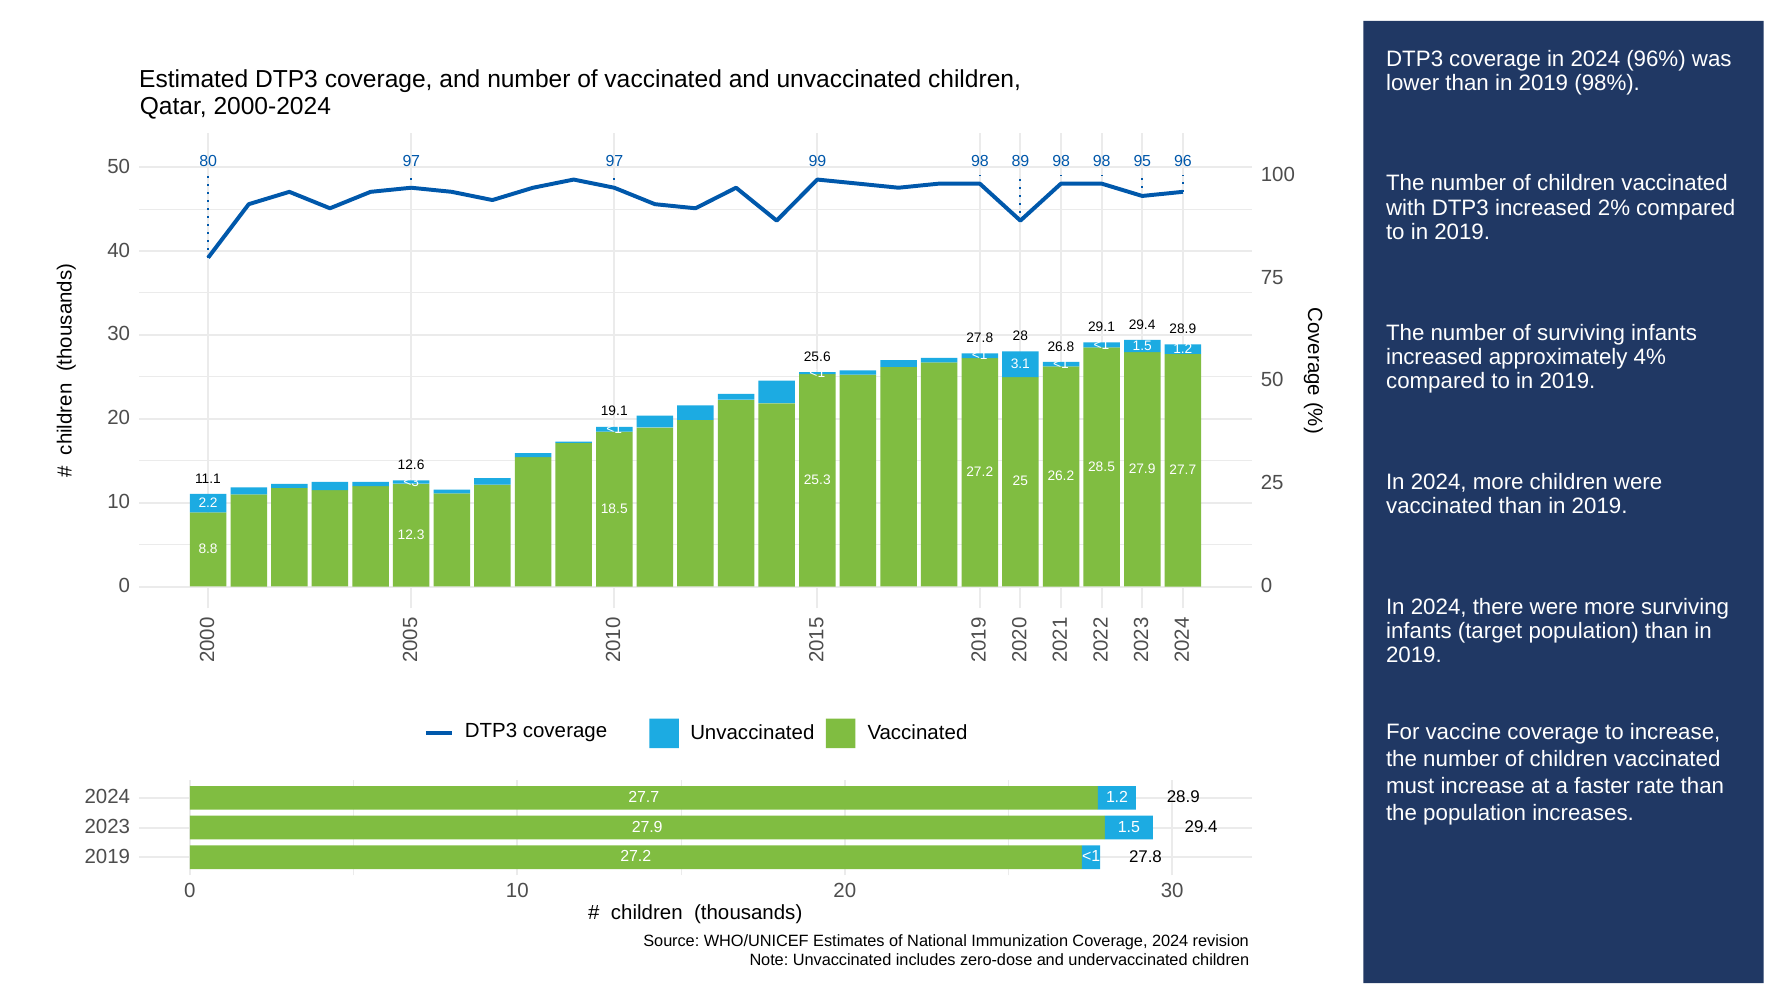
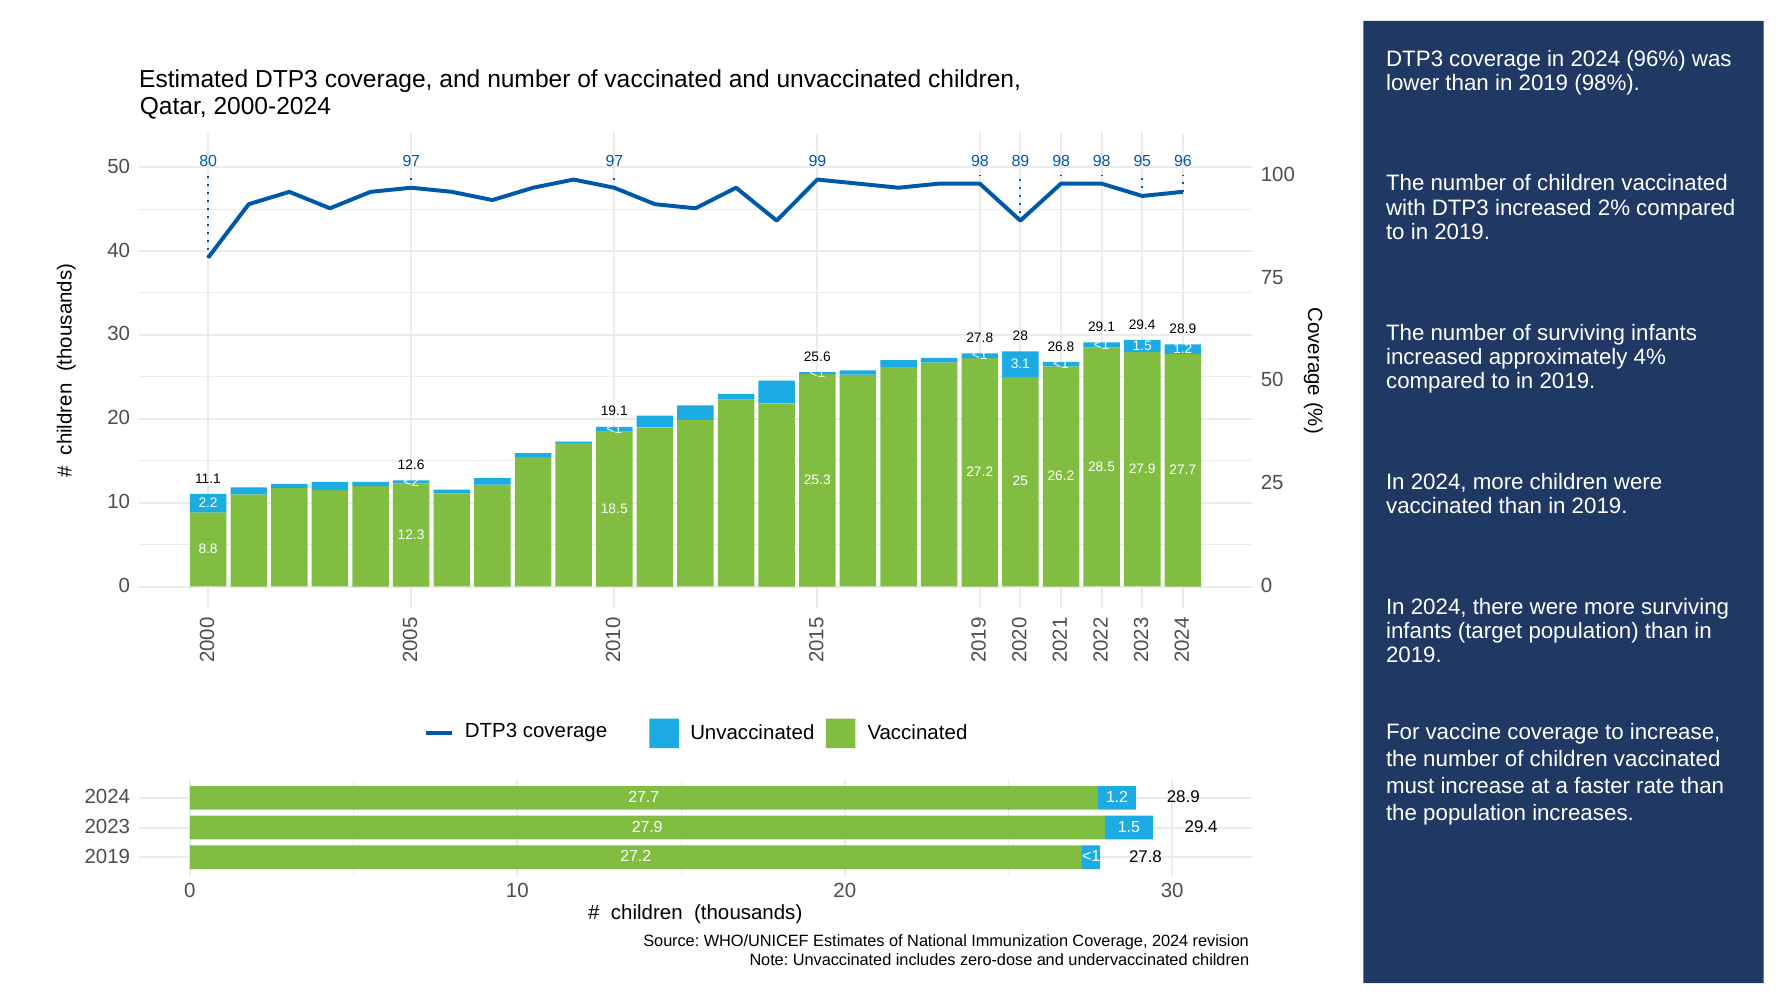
<3: <3 -> <2
